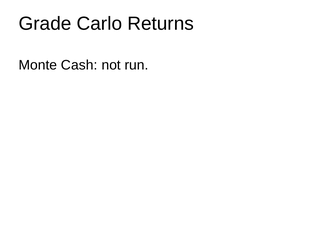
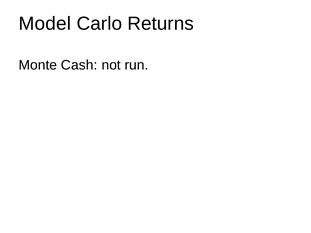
Grade: Grade -> Model
